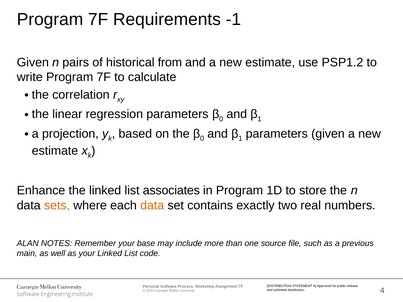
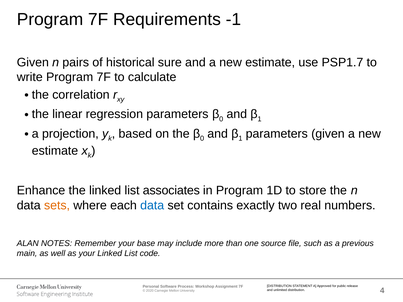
from: from -> sure
PSP1.2: PSP1.2 -> PSP1.7
data at (152, 205) colour: orange -> blue
